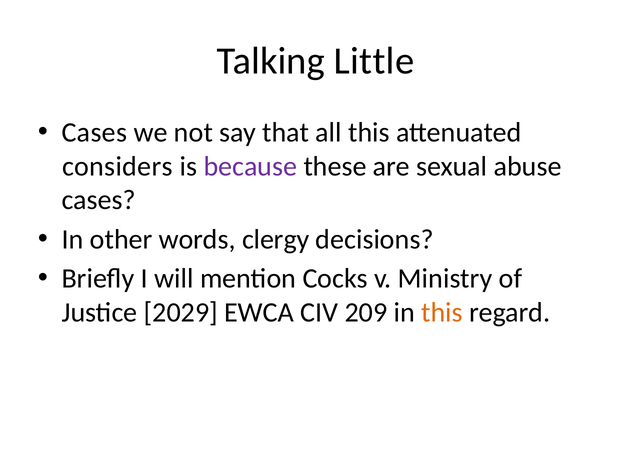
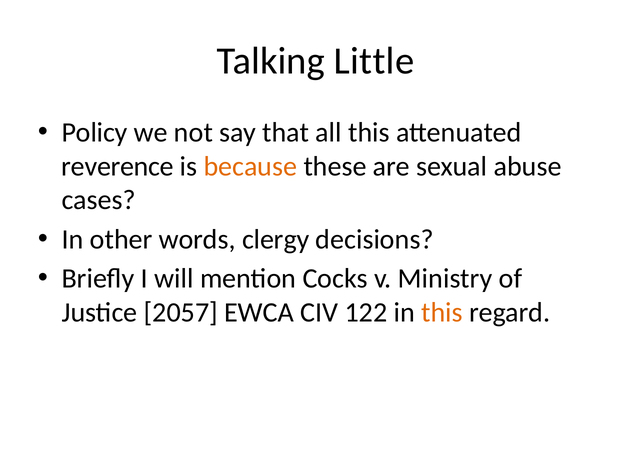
Cases at (94, 133): Cases -> Policy
considers: considers -> reverence
because colour: purple -> orange
2029: 2029 -> 2057
209: 209 -> 122
